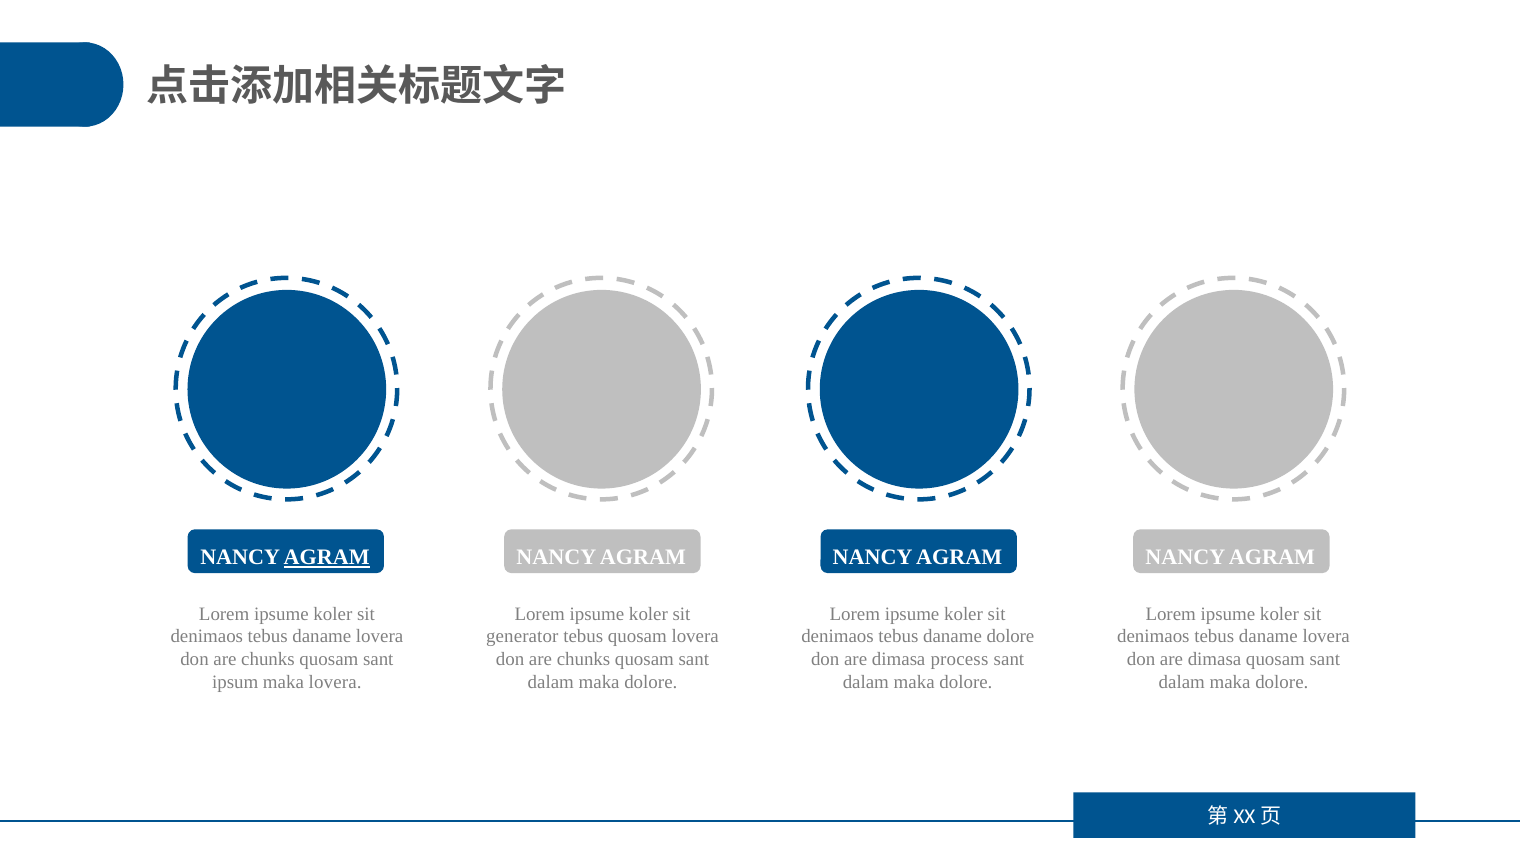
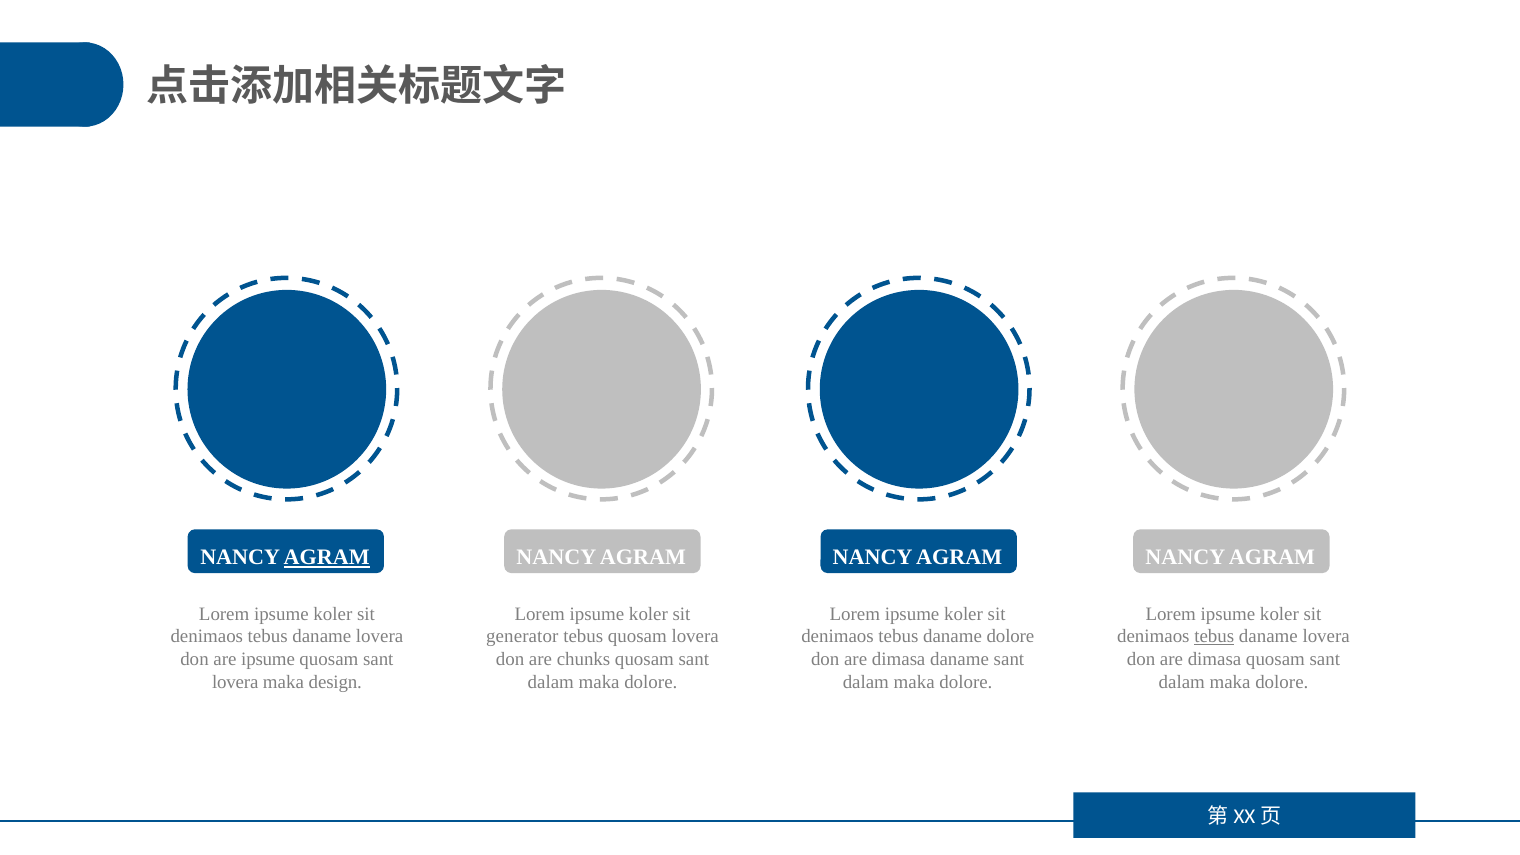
tebus at (1214, 637) underline: none -> present
chunks at (268, 659): chunks -> ipsume
dimasa process: process -> daname
ipsum at (235, 682): ipsum -> lovera
maka lovera: lovera -> design
